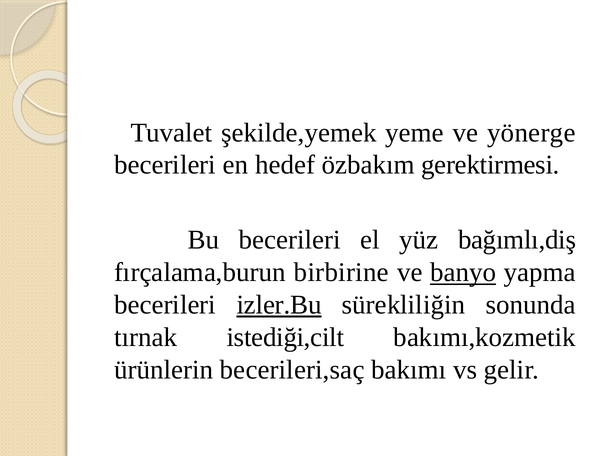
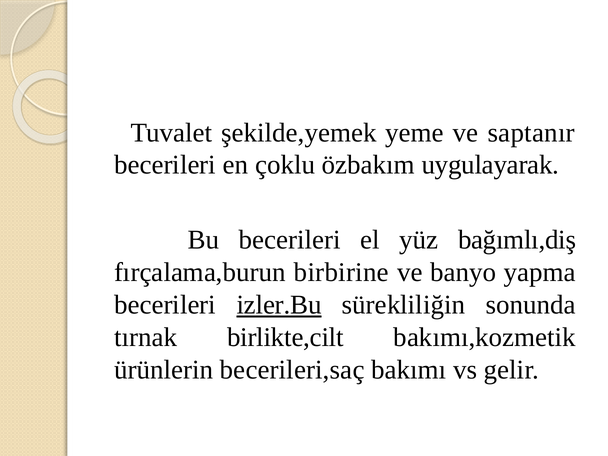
yönerge: yönerge -> saptanır
hedef: hedef -> çoklu
gerektirmesi: gerektirmesi -> uygulayarak
banyo underline: present -> none
istediği,cilt: istediği,cilt -> birlikte,cilt
